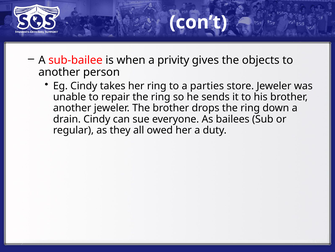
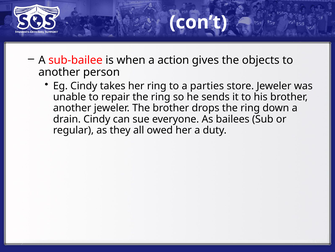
privity: privity -> action
